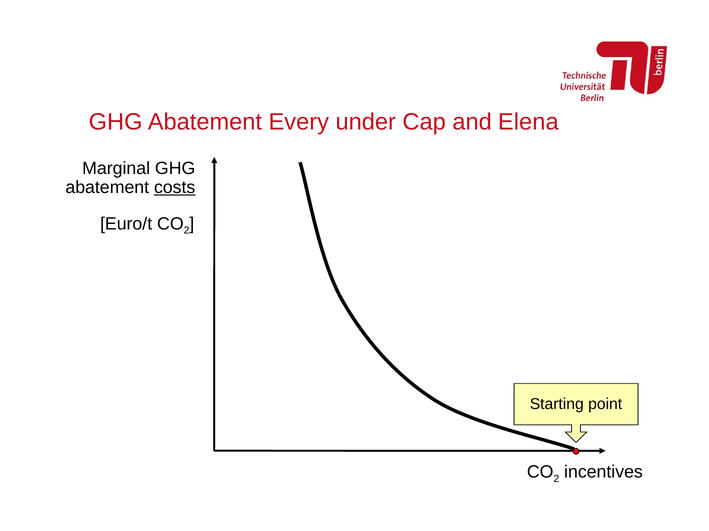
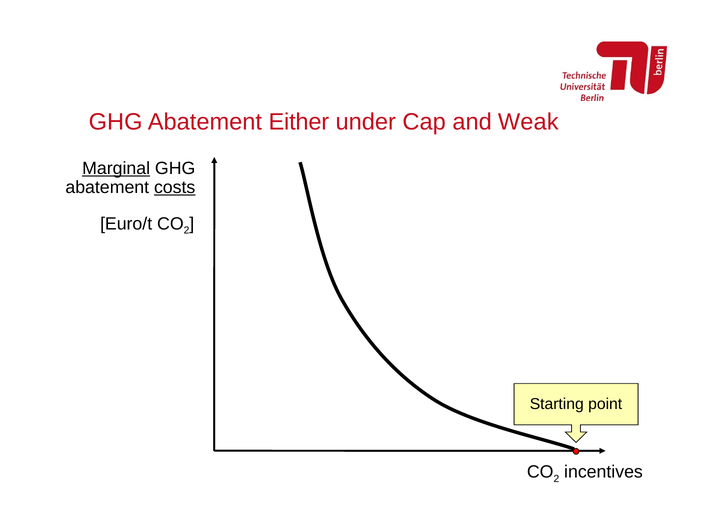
Every: Every -> Either
Elena: Elena -> Weak
Marginal underline: none -> present
